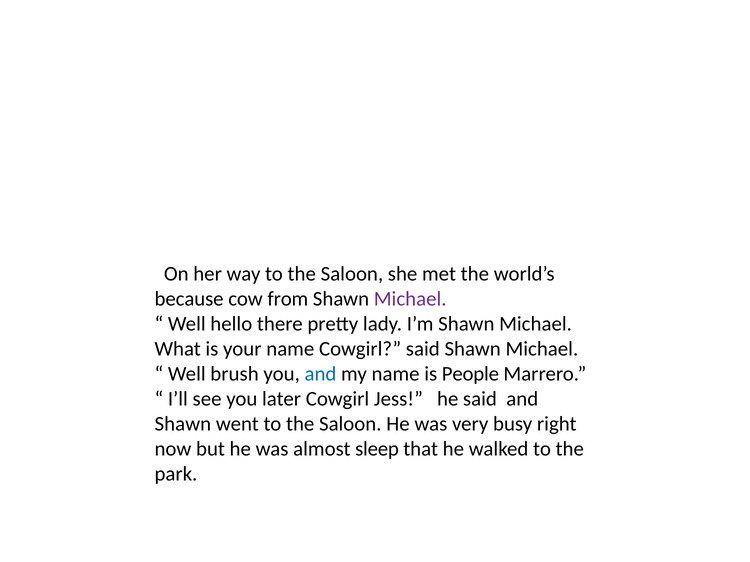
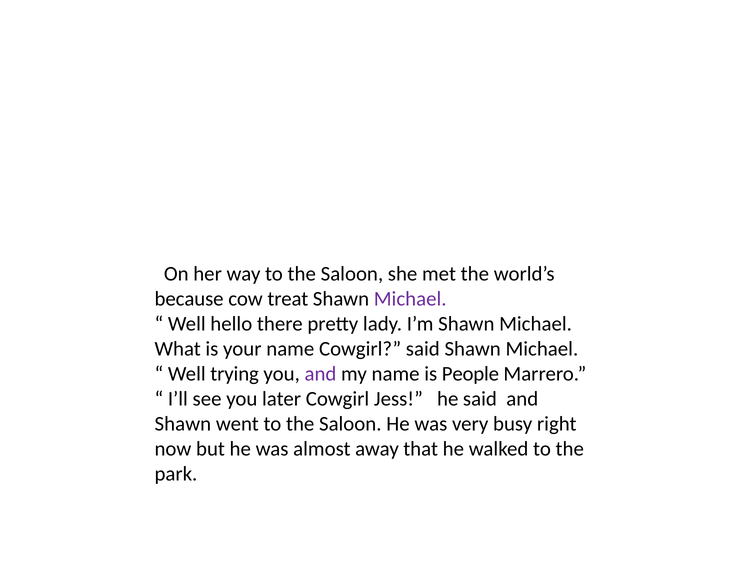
from: from -> treat
brush: brush -> trying
and at (320, 374) colour: blue -> purple
sleep: sleep -> away
